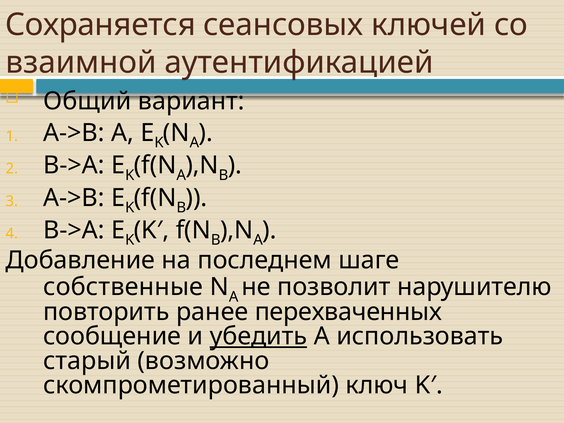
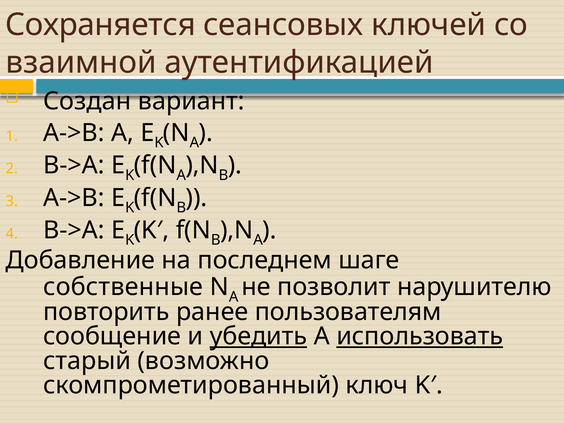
Общий: Общий -> Создан
перехваченных: перехваченных -> пользователям
использовать underline: none -> present
